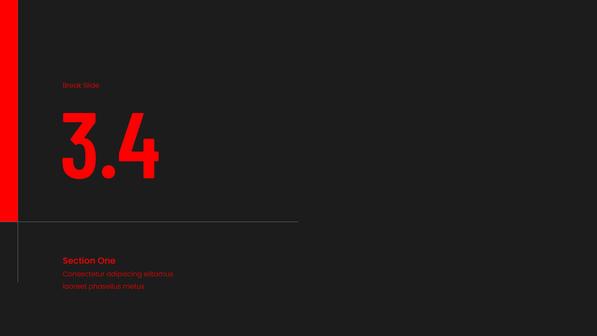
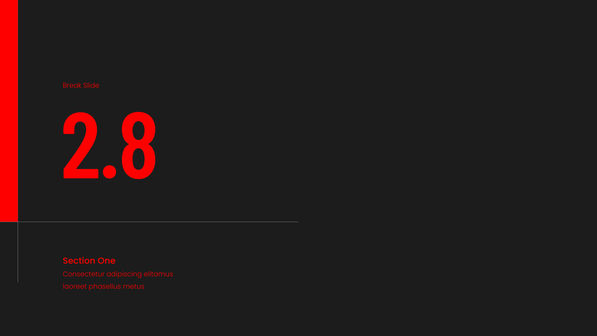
3.4: 3.4 -> 2.8
